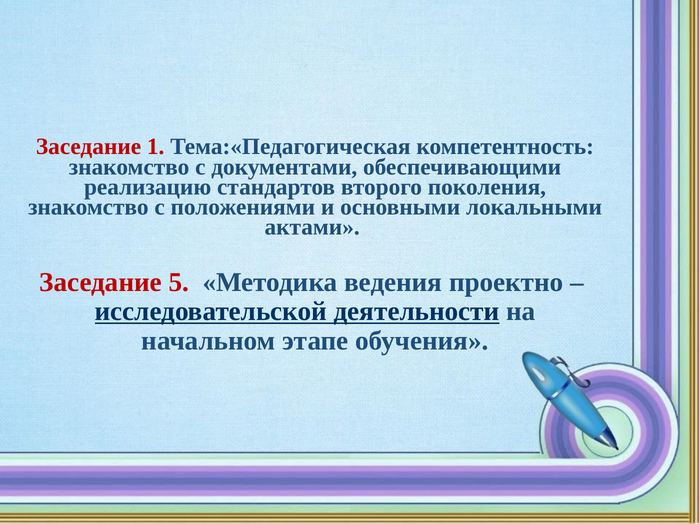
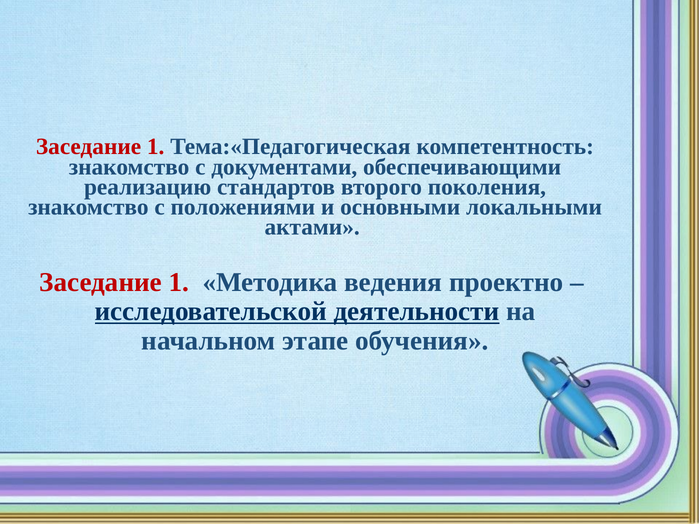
5 at (179, 282): 5 -> 1
